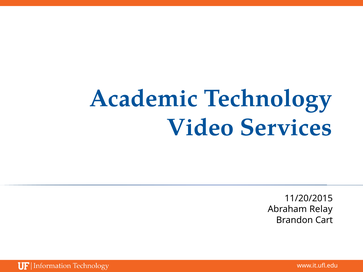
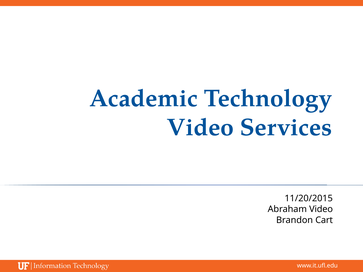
Abraham Relay: Relay -> Video
